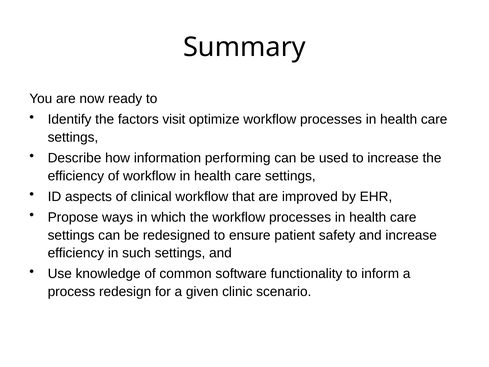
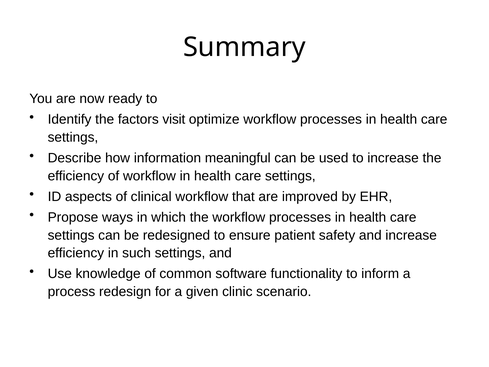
performing: performing -> meaningful
